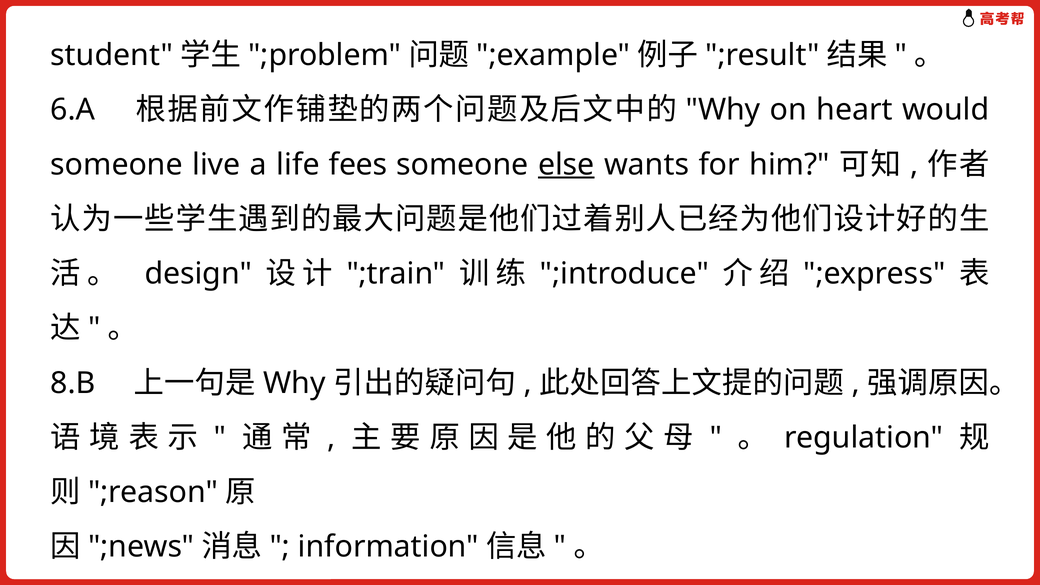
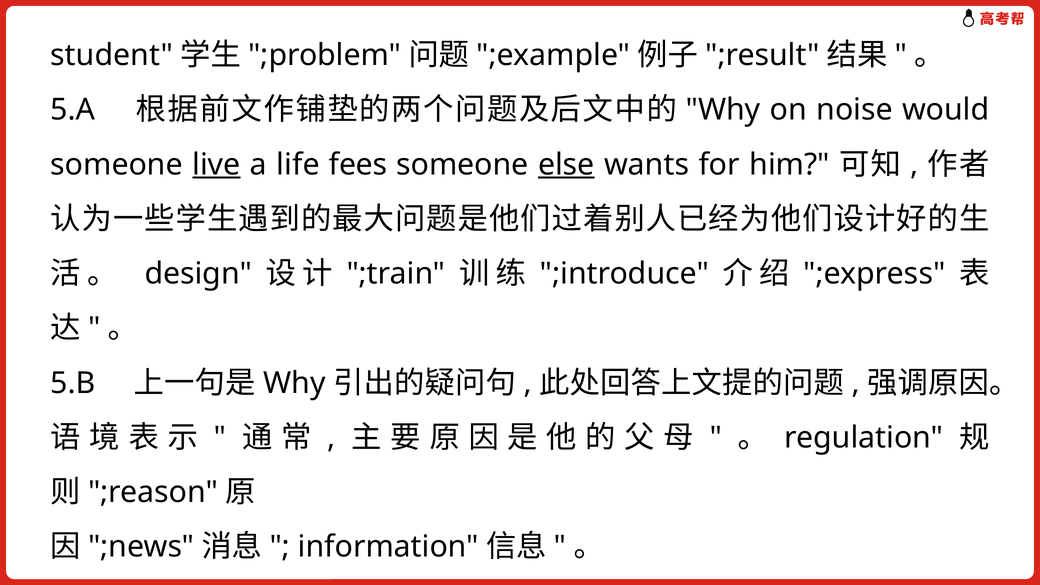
6.A: 6.A -> 5.A
heart: heart -> noise
live underline: none -> present
8.B: 8.B -> 5.B
